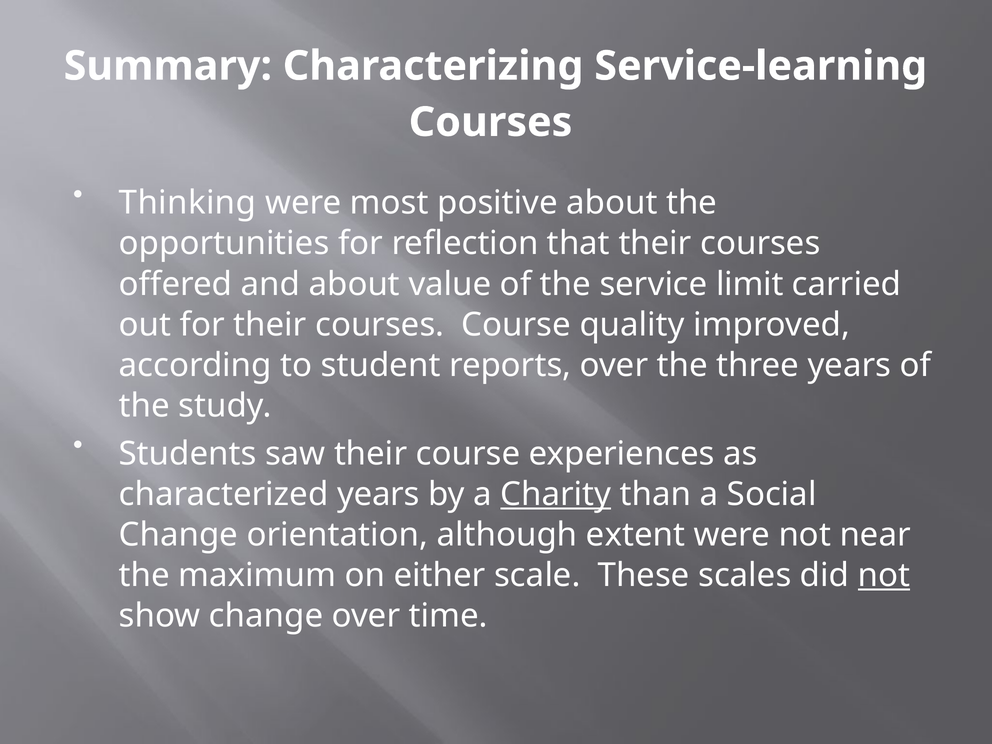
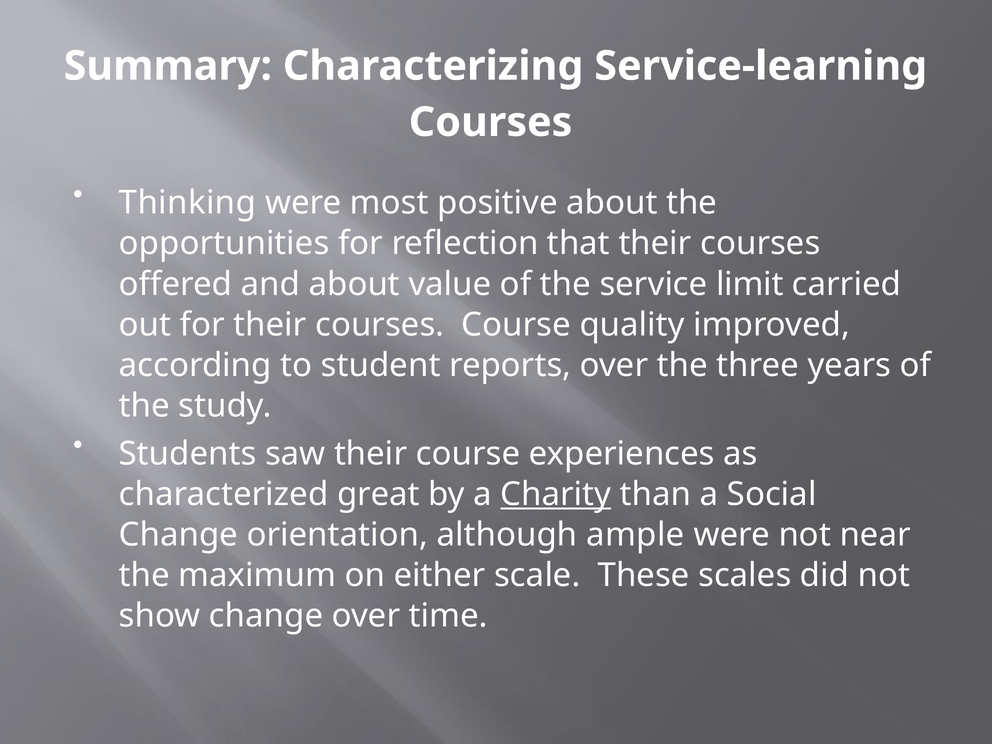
characterized years: years -> great
extent: extent -> ample
not at (884, 575) underline: present -> none
